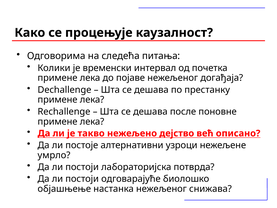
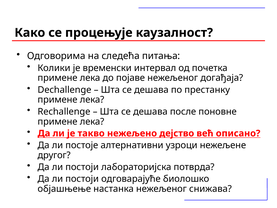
умрло: умрло -> другог
